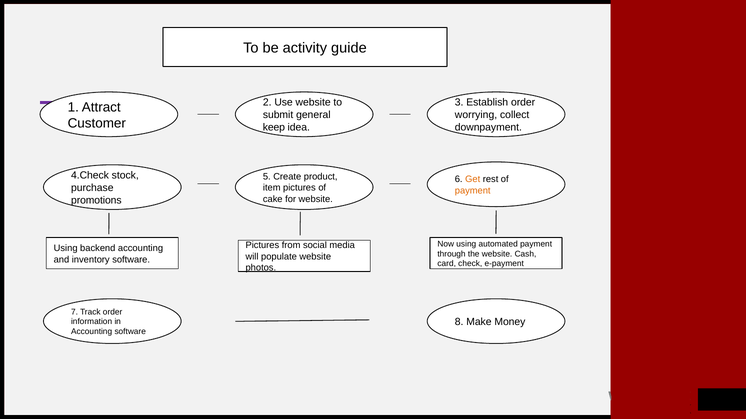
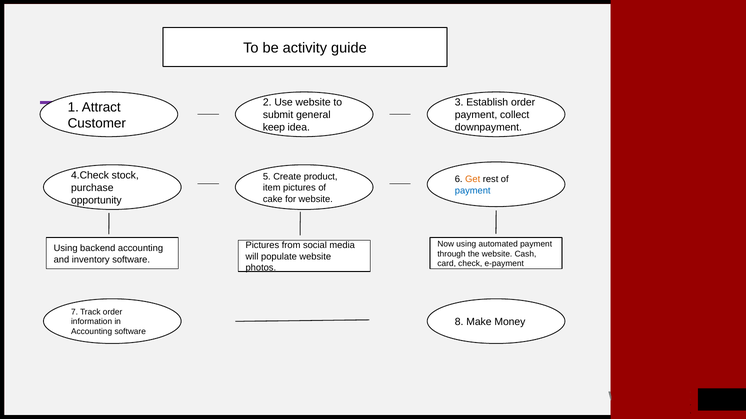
worrying at (476, 115): worrying -> payment
payment at (473, 191) colour: orange -> blue
promotions: promotions -> opportunity
